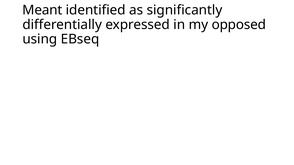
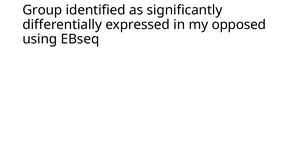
Meant: Meant -> Group
